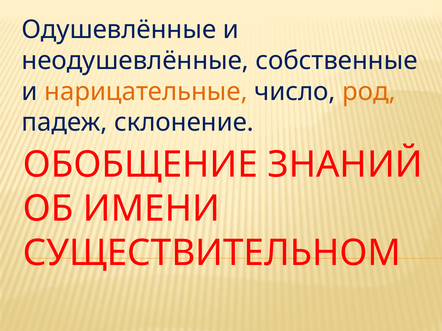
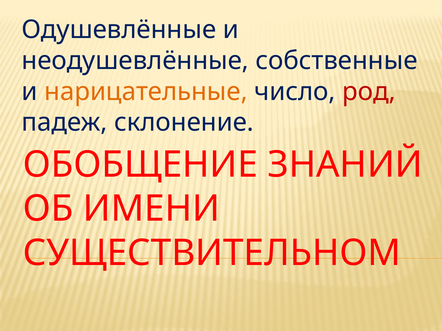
род colour: orange -> red
